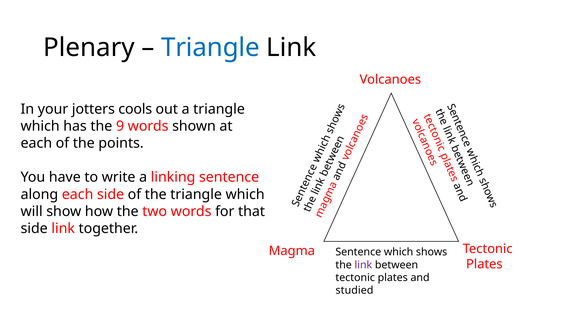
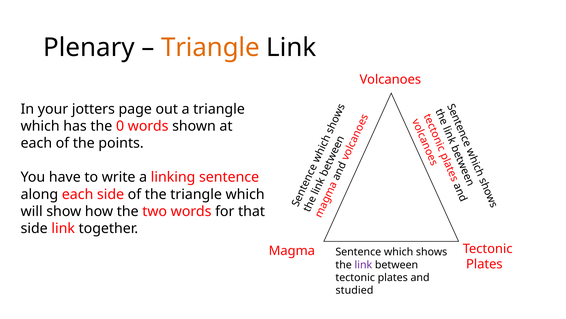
Triangle at (210, 48) colour: blue -> orange
cools: cools -> page
9: 9 -> 0
